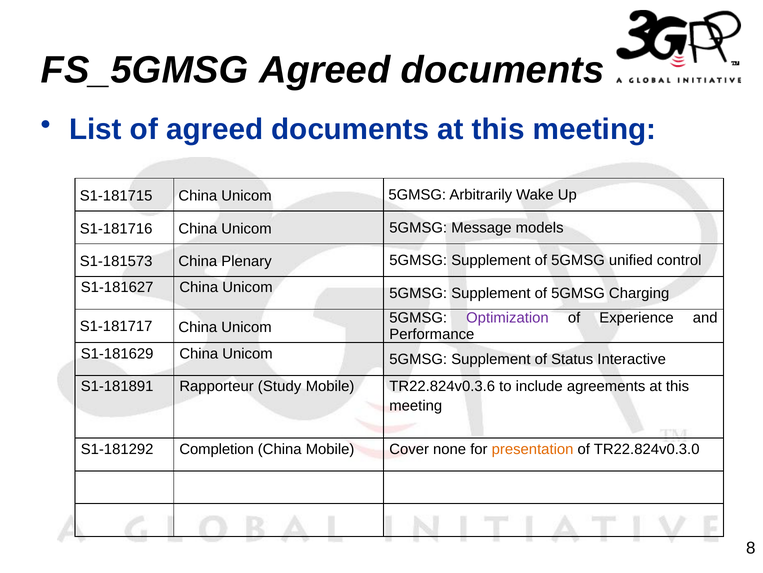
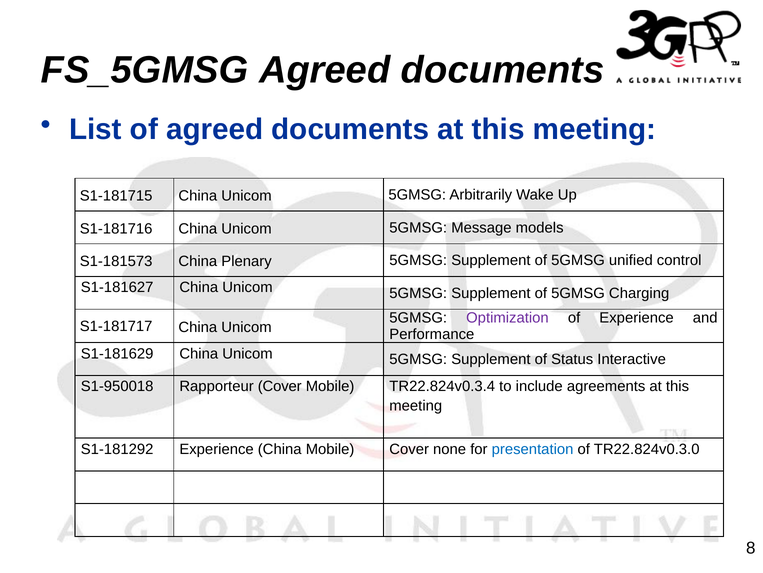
S1-181891: S1-181891 -> S1-950018
Rapporteur Study: Study -> Cover
TR22.824v0.3.6: TR22.824v0.3.6 -> TR22.824v0.3.4
S1-181292 Completion: Completion -> Experience
presentation colour: orange -> blue
